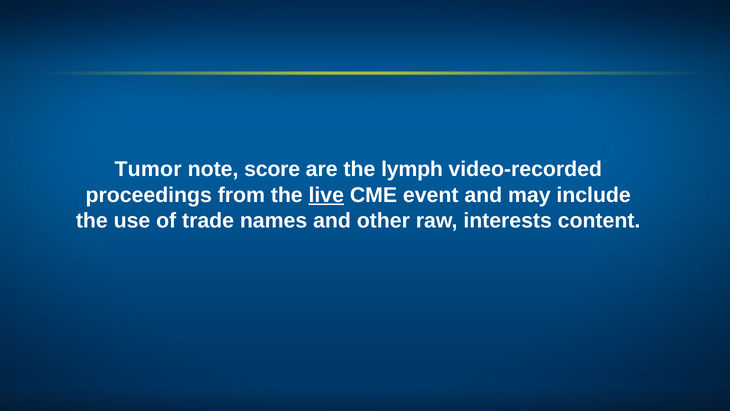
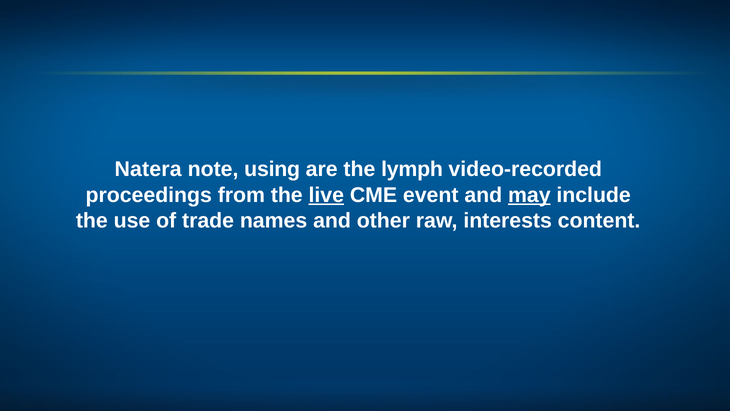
Tumor: Tumor -> Natera
score: score -> using
may underline: none -> present
